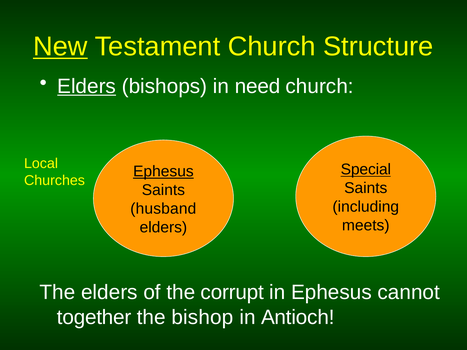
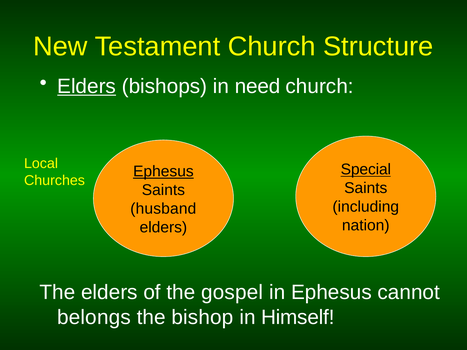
New underline: present -> none
meets: meets -> nation
corrupt: corrupt -> gospel
together: together -> belongs
Antioch: Antioch -> Himself
